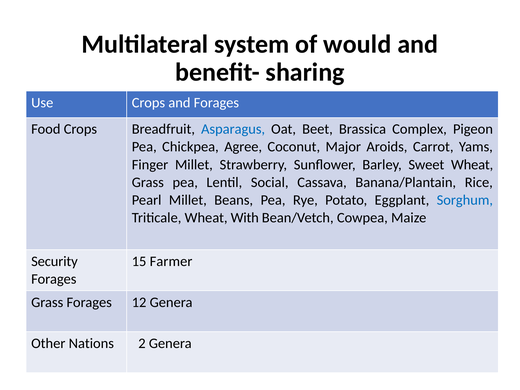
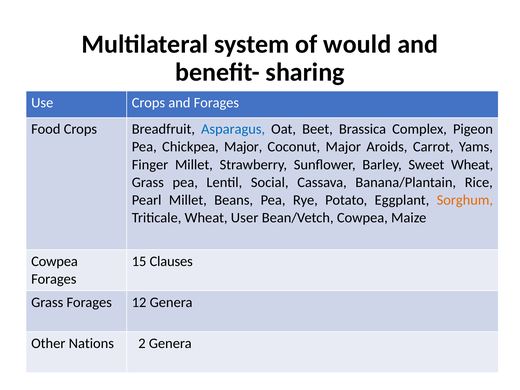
Chickpea Agree: Agree -> Major
Sorghum colour: blue -> orange
With: With -> User
Security at (54, 261): Security -> Cowpea
Farmer: Farmer -> Clauses
